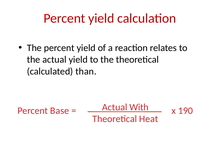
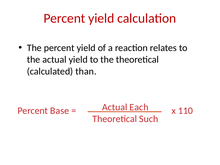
With: With -> Each
190: 190 -> 110
Heat: Heat -> Such
